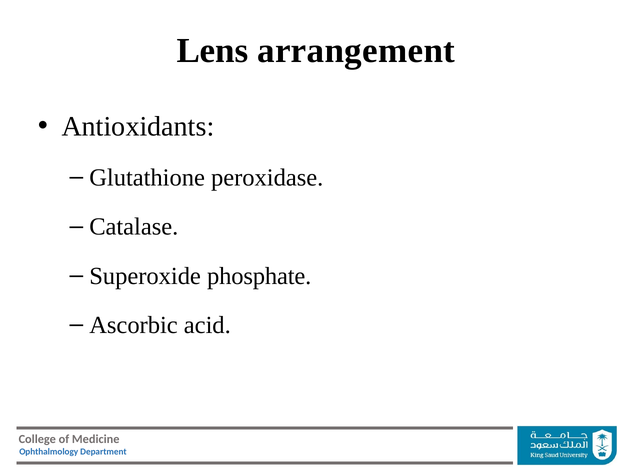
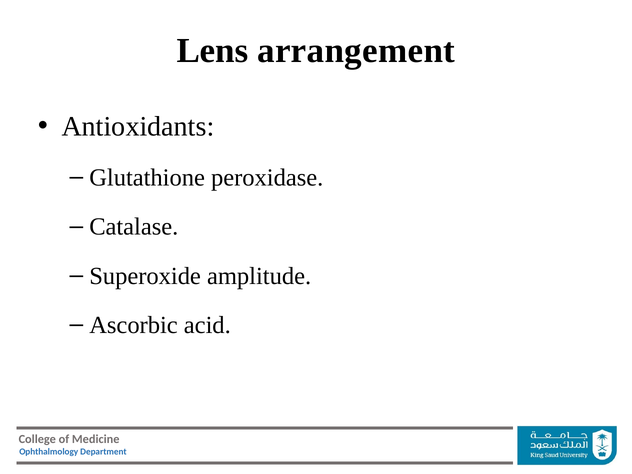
phosphate: phosphate -> amplitude
